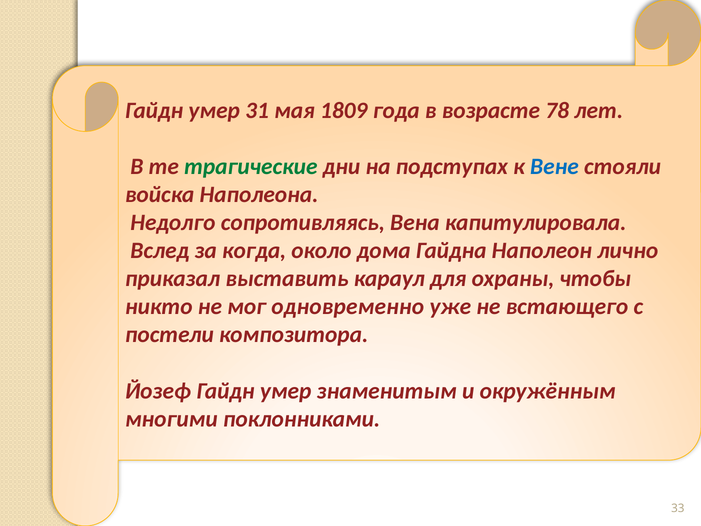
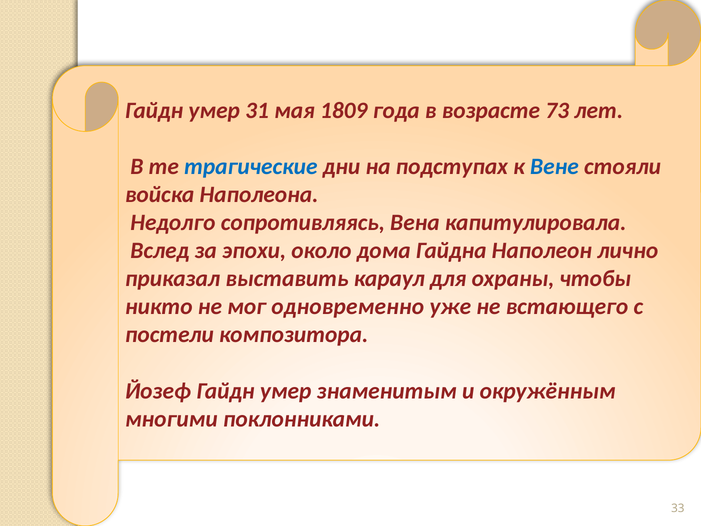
78: 78 -> 73
трагические colour: green -> blue
когда: когда -> эпохи
